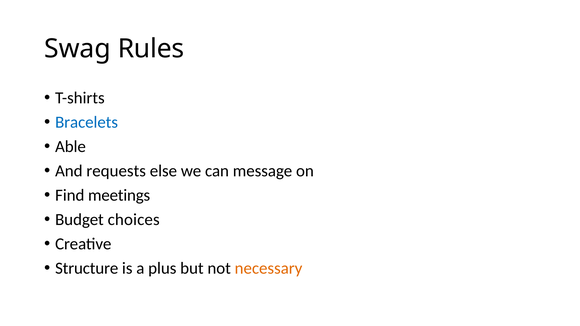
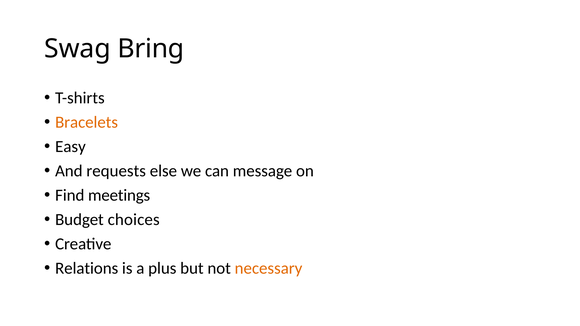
Rules: Rules -> Bring
Bracelets colour: blue -> orange
Able: Able -> Easy
Structure: Structure -> Relations
